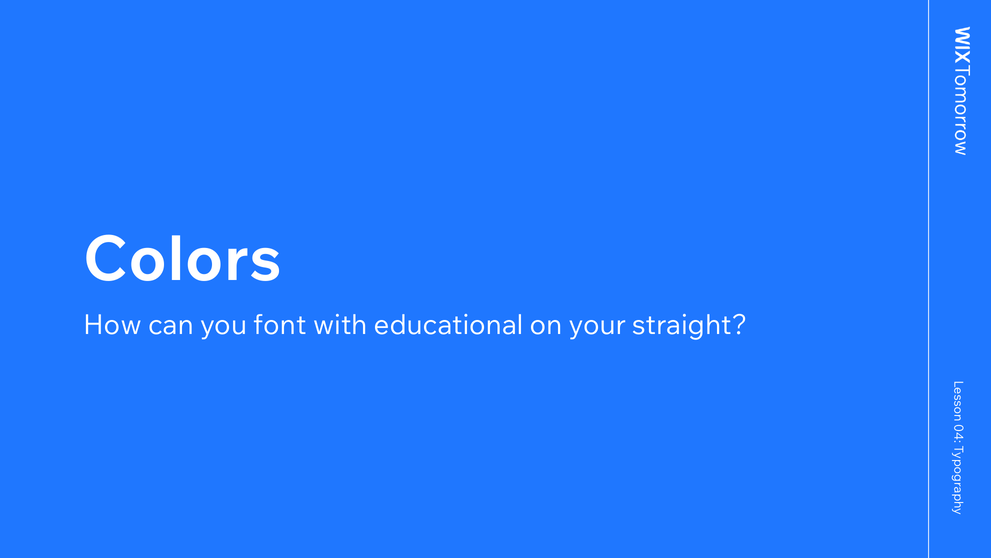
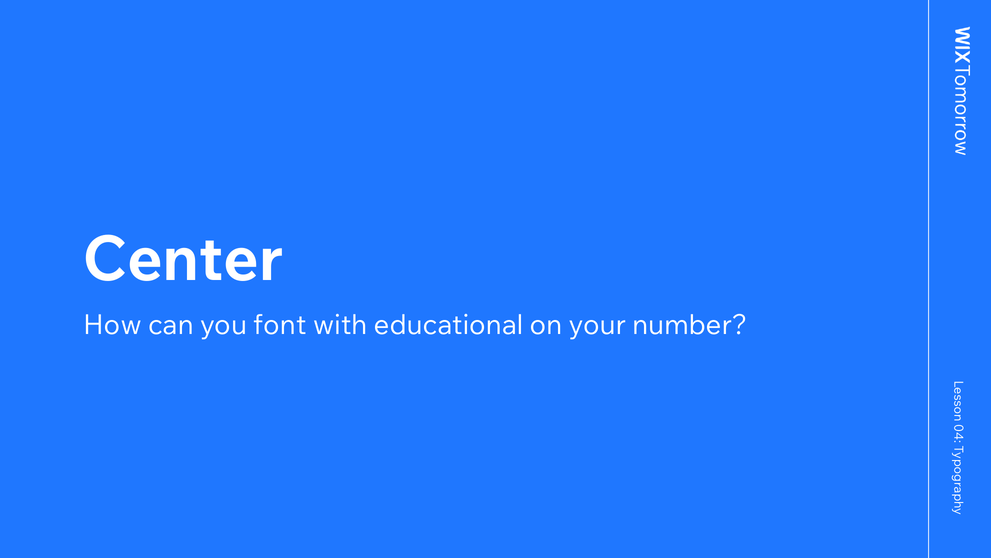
Colors: Colors -> Center
straight: straight -> number
